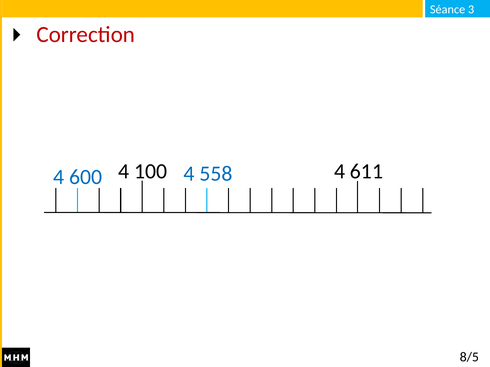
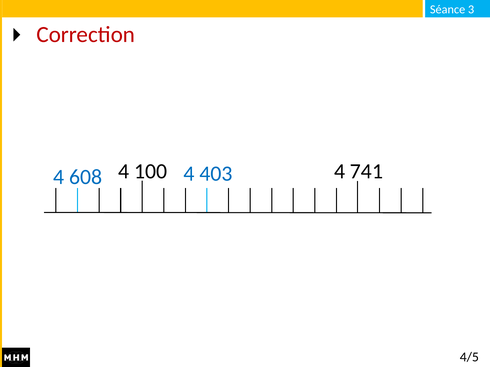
611: 611 -> 741
600: 600 -> 608
558: 558 -> 403
8/5: 8/5 -> 4/5
